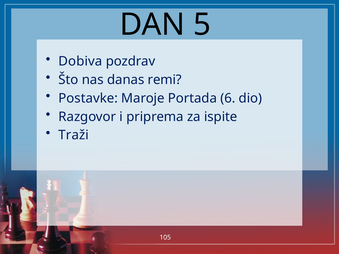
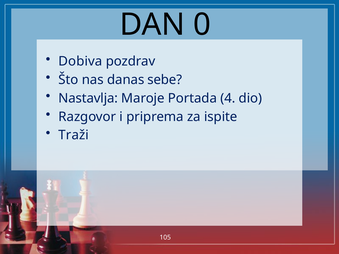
5: 5 -> 0
remi: remi -> sebe
Postavke: Postavke -> Nastavlja
6: 6 -> 4
